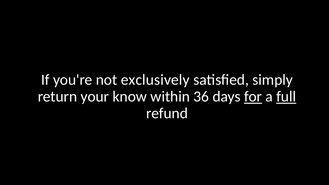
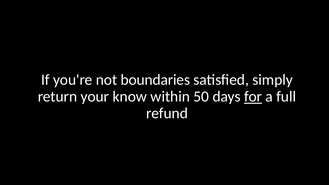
exclusively: exclusively -> boundaries
36: 36 -> 50
full underline: present -> none
